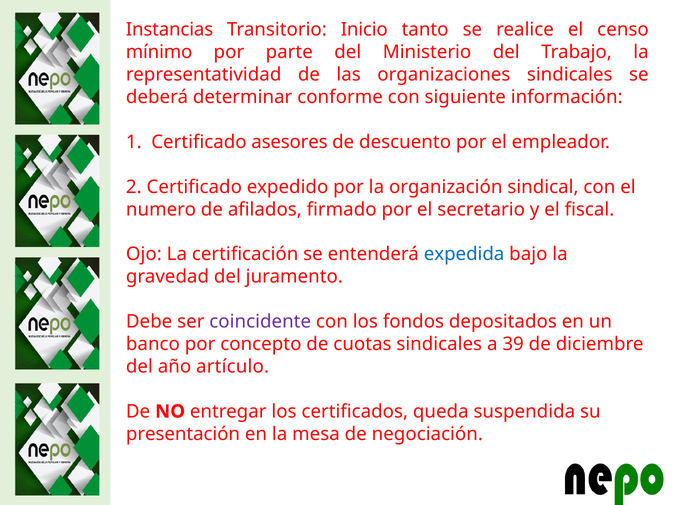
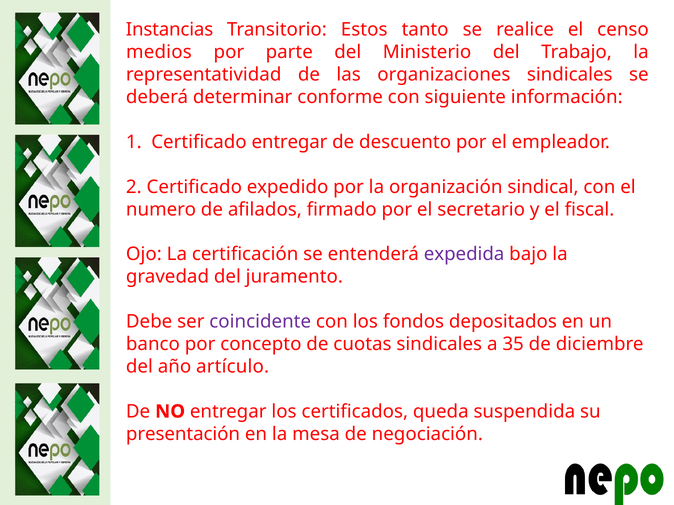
Inicio: Inicio -> Estos
mínimo: mínimo -> medios
Certificado asesores: asesores -> entregar
expedida colour: blue -> purple
39: 39 -> 35
